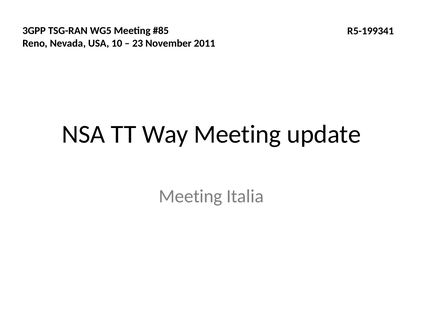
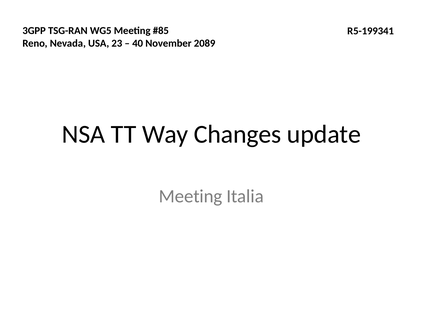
10: 10 -> 23
23: 23 -> 40
2011: 2011 -> 2089
Way Meeting: Meeting -> Changes
